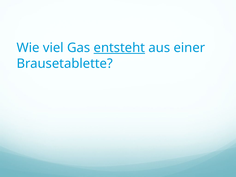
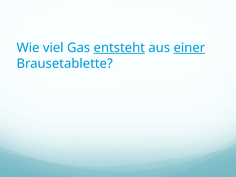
einer underline: none -> present
